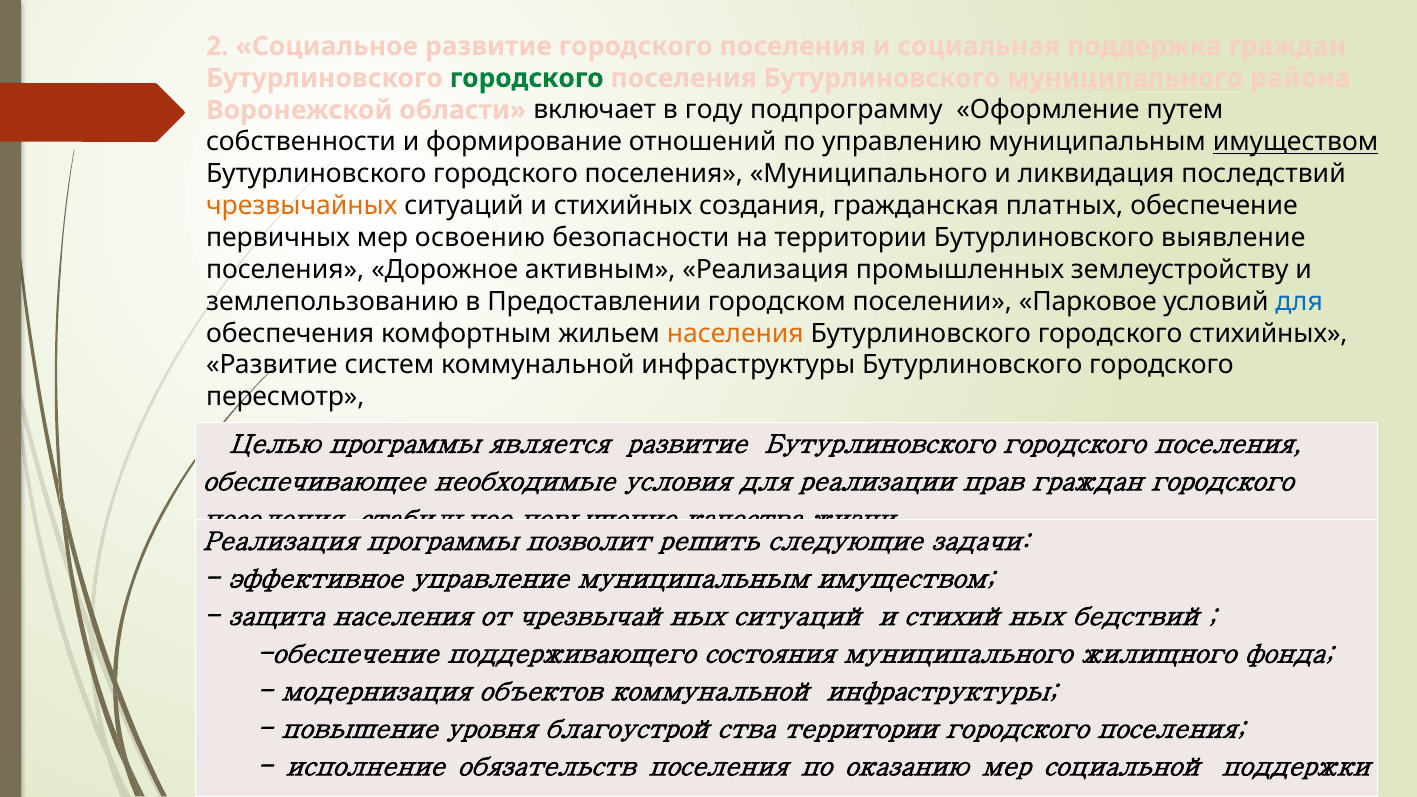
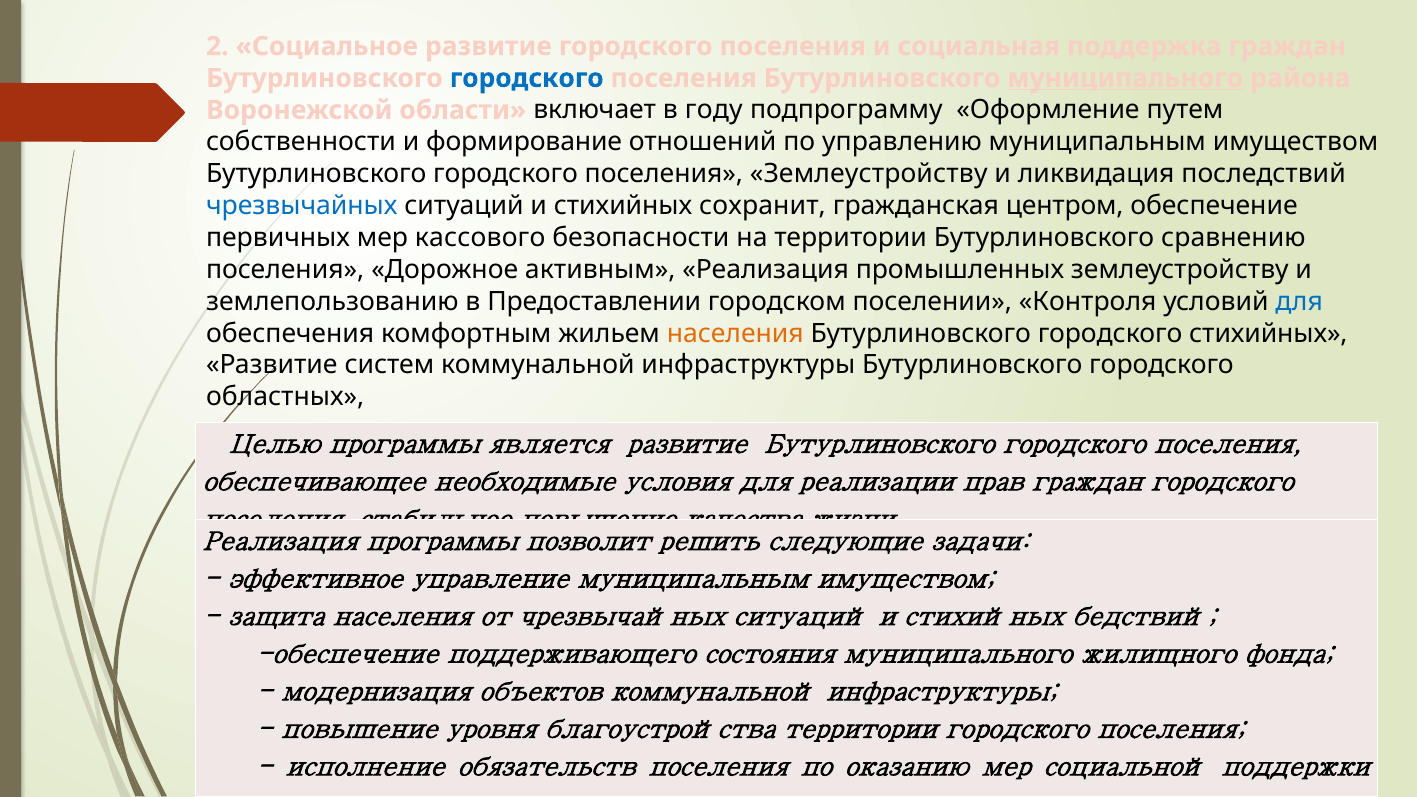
городского at (527, 78) colour: green -> blue
имуществом at (1295, 142) underline: present -> none
поселения Муниципального: Муниципального -> Землеустройству
чрезвычайных at (302, 206) colour: orange -> blue
создания: создания -> сохранит
платных: платных -> центром
освоению: освоению -> кассового
выявление: выявление -> сравнению
Парковое: Парковое -> Контроля
пересмотр: пересмотр -> областных
